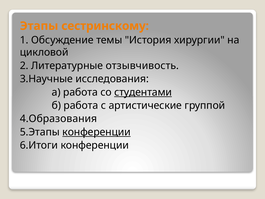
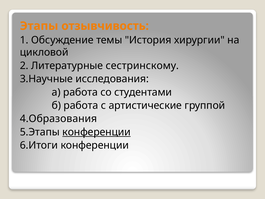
сестринскому: сестринскому -> отзывчивость
отзывчивость: отзывчивость -> сестринскому
студентами underline: present -> none
